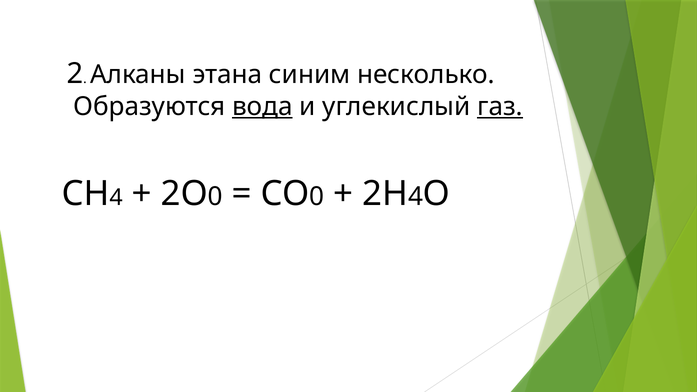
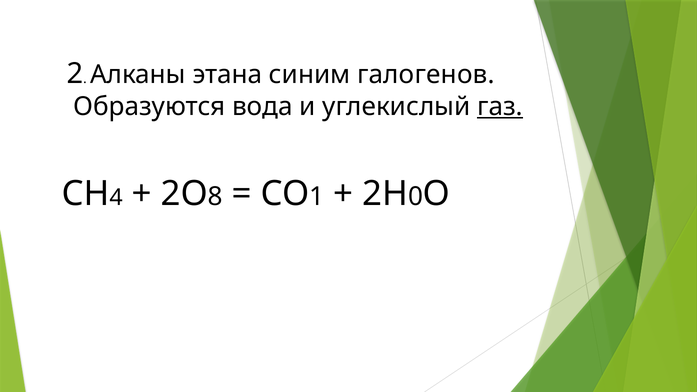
несколько: несколько -> галогенов
вода underline: present -> none
0 at (215, 196): 0 -> 8
0 at (317, 196): 0 -> 1
4 at (416, 196): 4 -> 0
